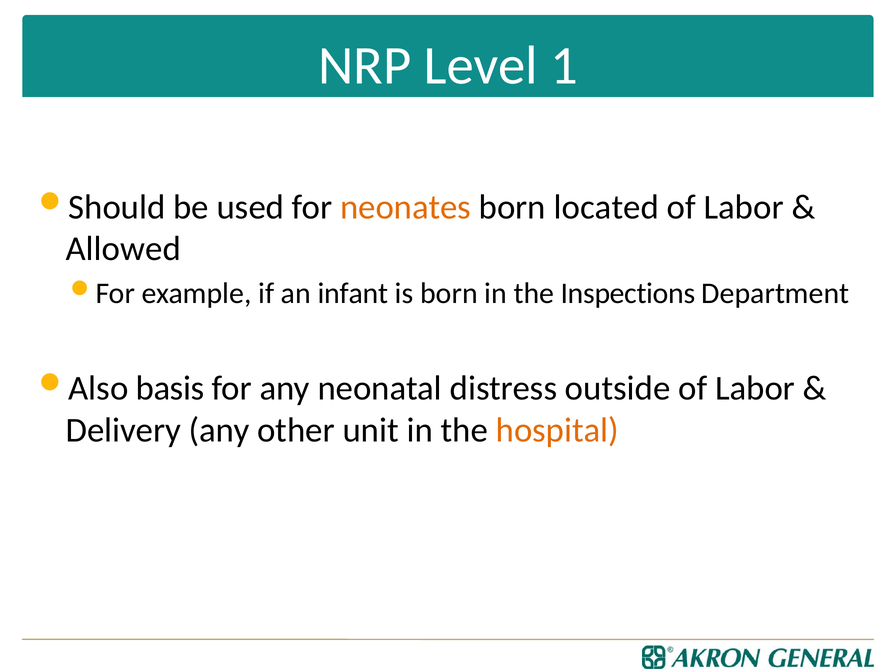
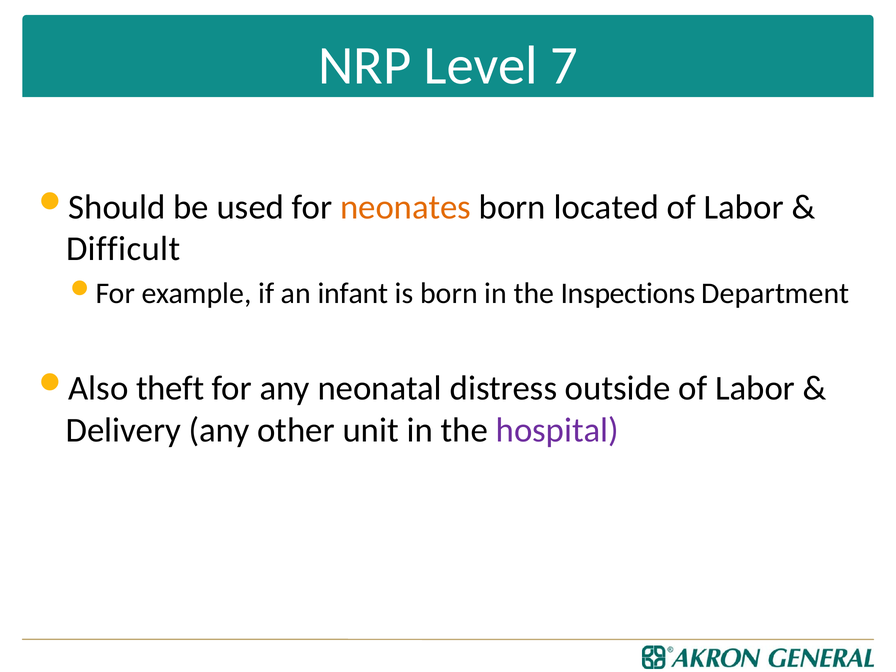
1: 1 -> 7
Allowed: Allowed -> Difficult
basis: basis -> theft
hospital colour: orange -> purple
